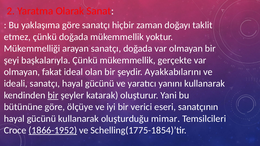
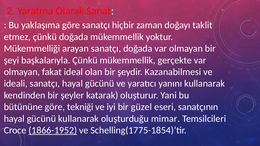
Ayakkabılarını: Ayakkabılarını -> Kazanabilmesi
bir at (53, 95) underline: present -> none
ölçüye: ölçüye -> tekniği
verici: verici -> güzel
